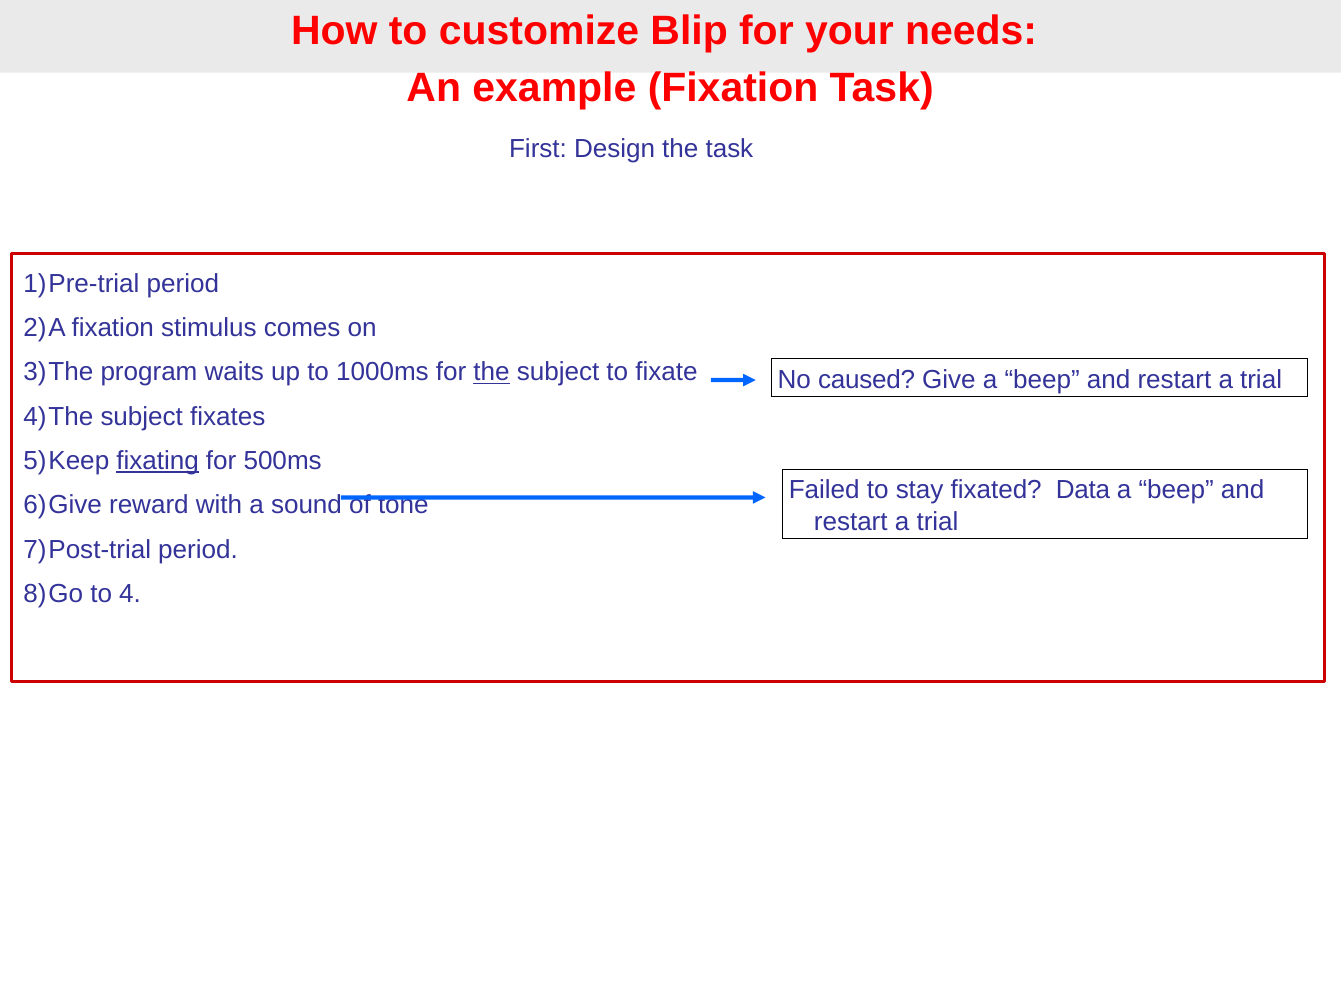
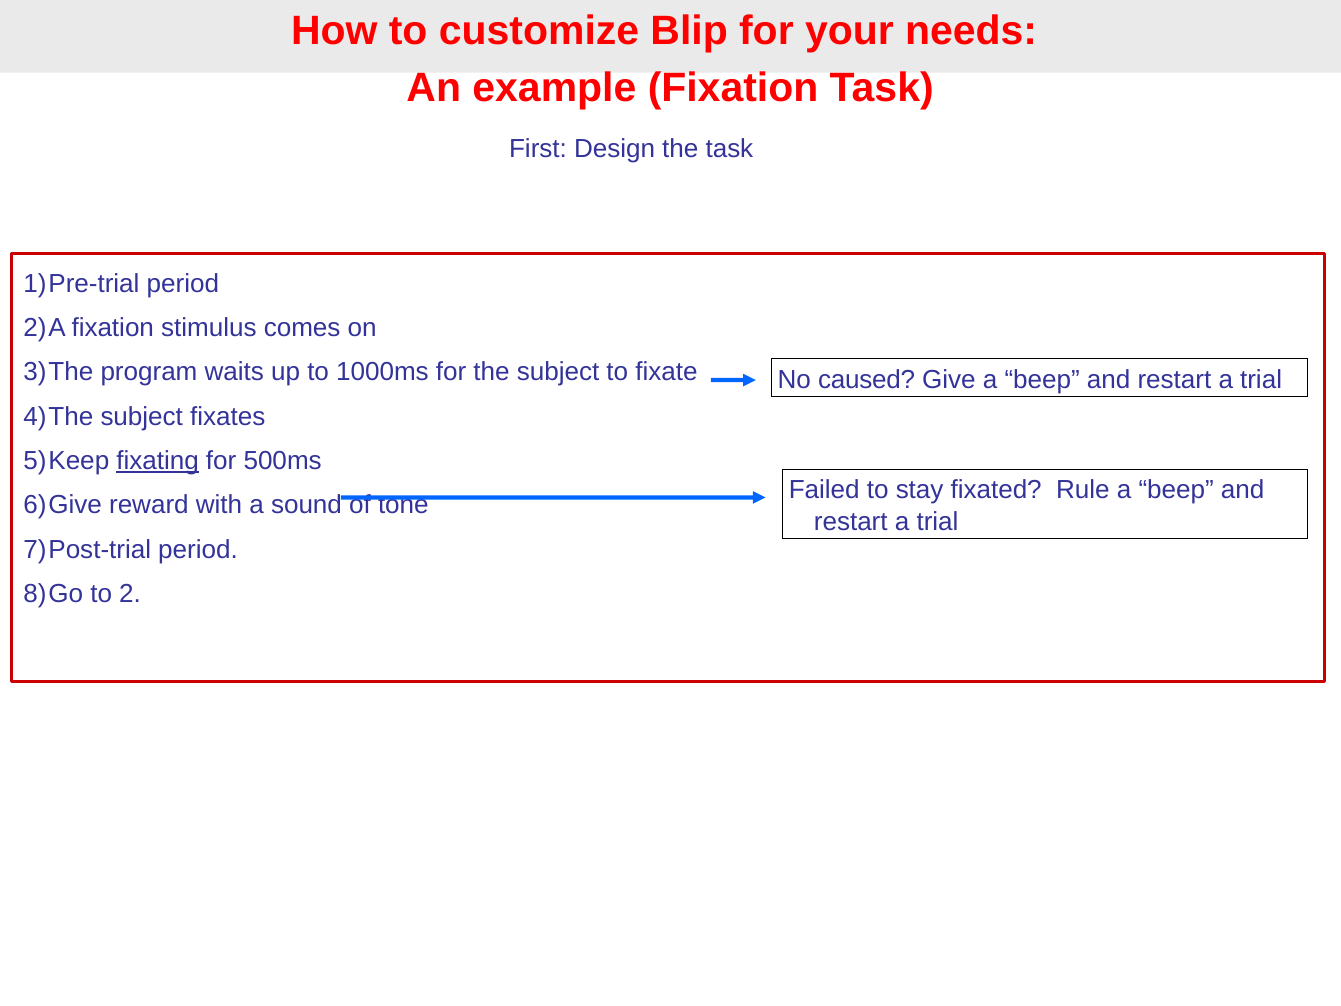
the at (492, 372) underline: present -> none
Data: Data -> Rule
4: 4 -> 2
